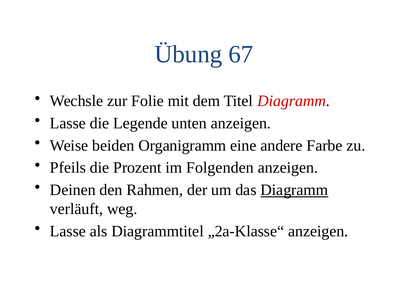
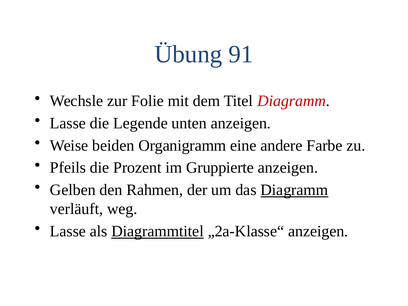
67: 67 -> 91
Folgenden: Folgenden -> Gruppierte
Deinen: Deinen -> Gelben
Diagrammtitel underline: none -> present
